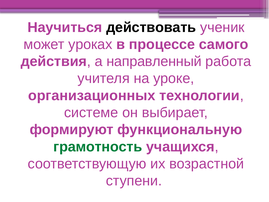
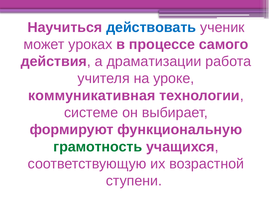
действовать colour: black -> blue
направленный: направленный -> драматизации
организационных: организационных -> коммуникативная
